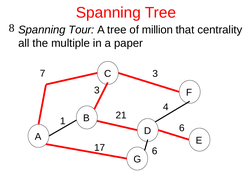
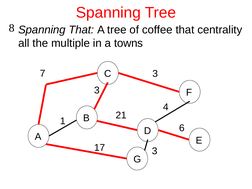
Spanning Tour: Tour -> That
million: million -> coffee
paper: paper -> towns
17 6: 6 -> 3
